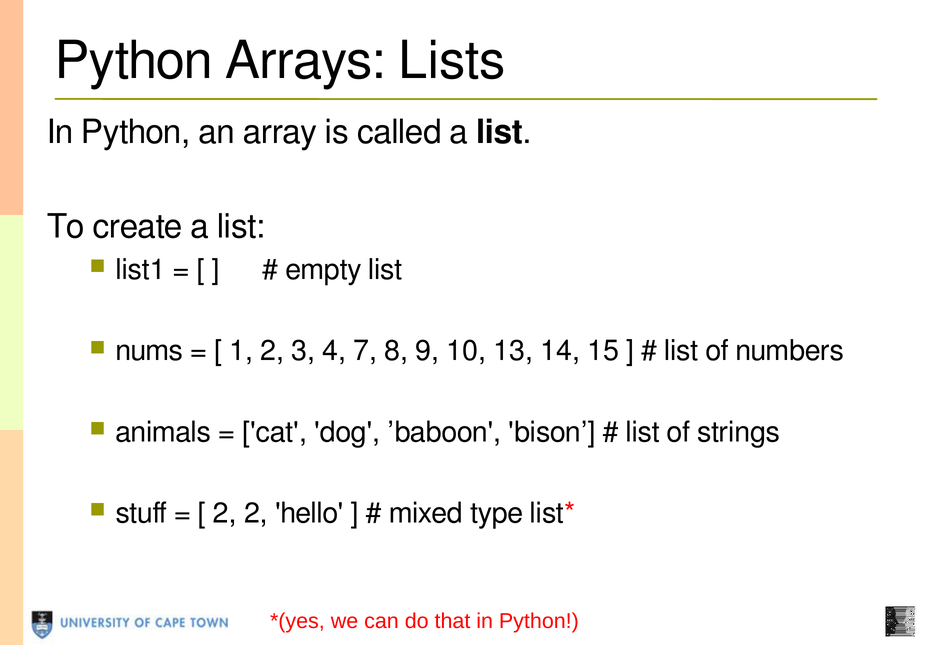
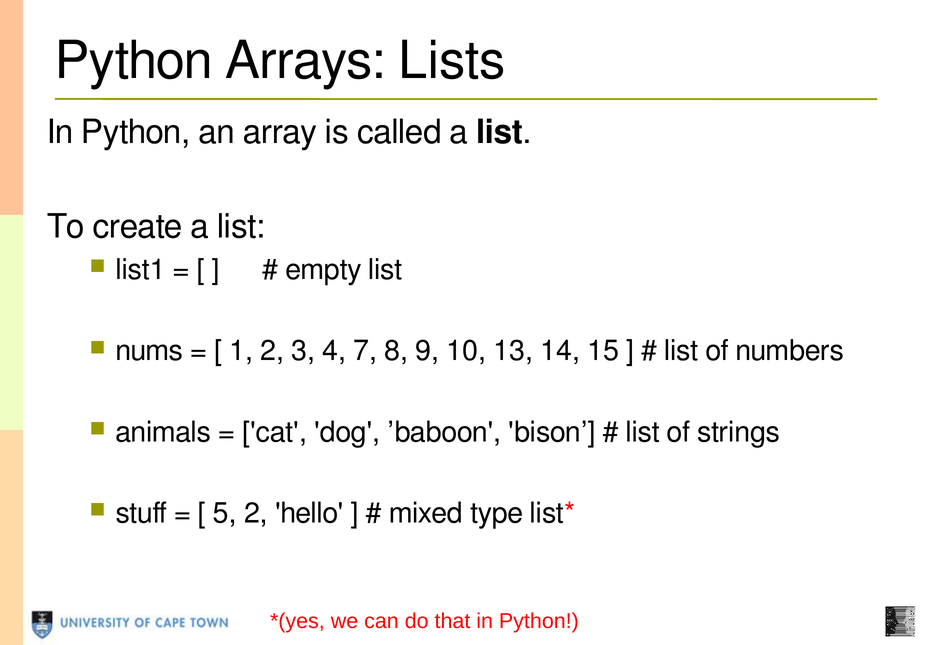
2 at (225, 513): 2 -> 5
